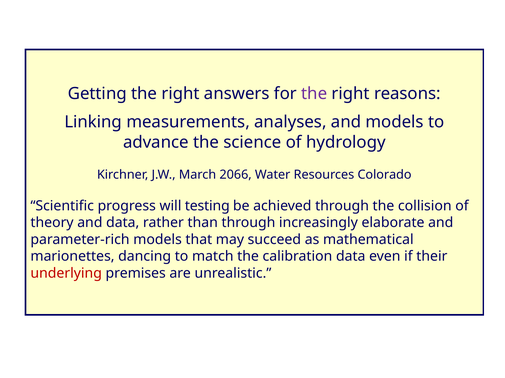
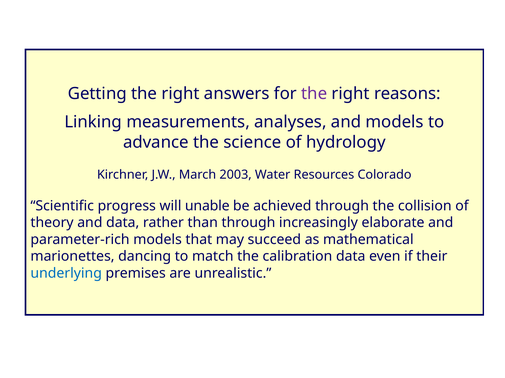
2066: 2066 -> 2003
testing: testing -> unable
underlying colour: red -> blue
